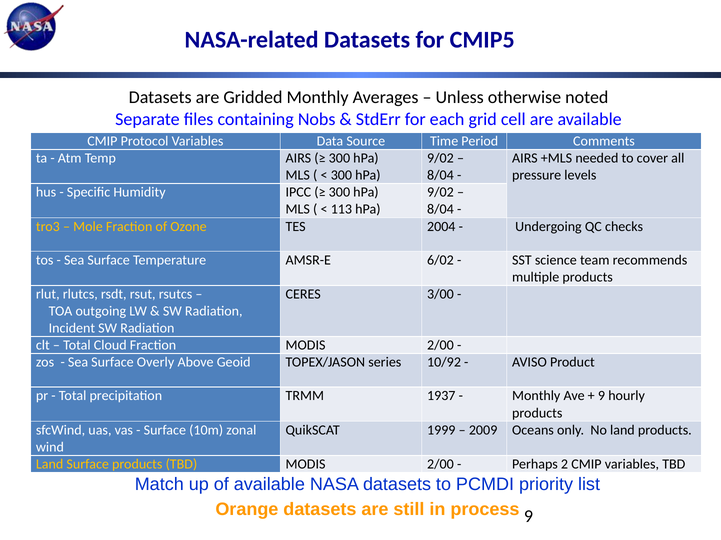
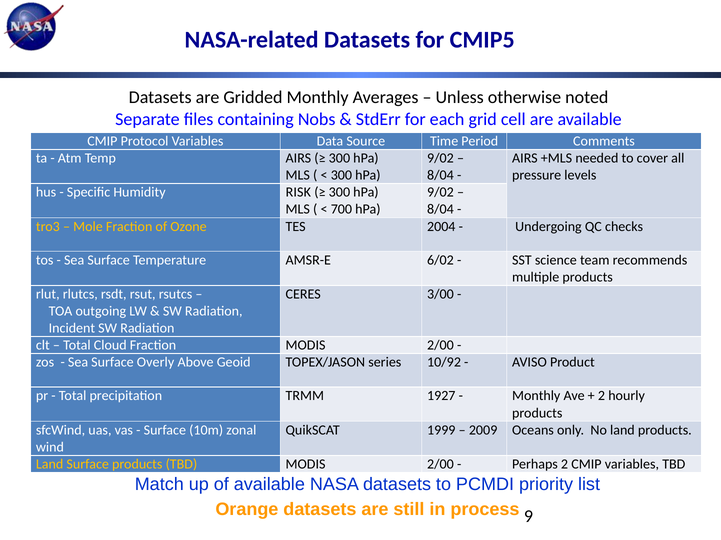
IPCC: IPCC -> RISK
113: 113 -> 700
1937: 1937 -> 1927
9 at (602, 396): 9 -> 2
